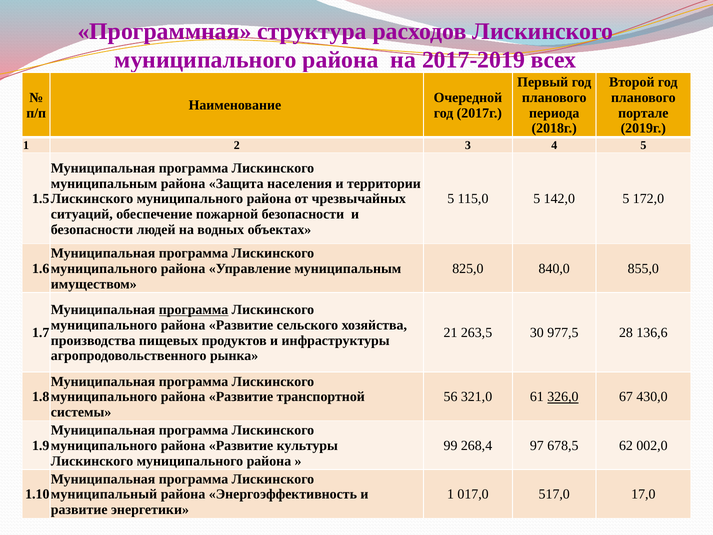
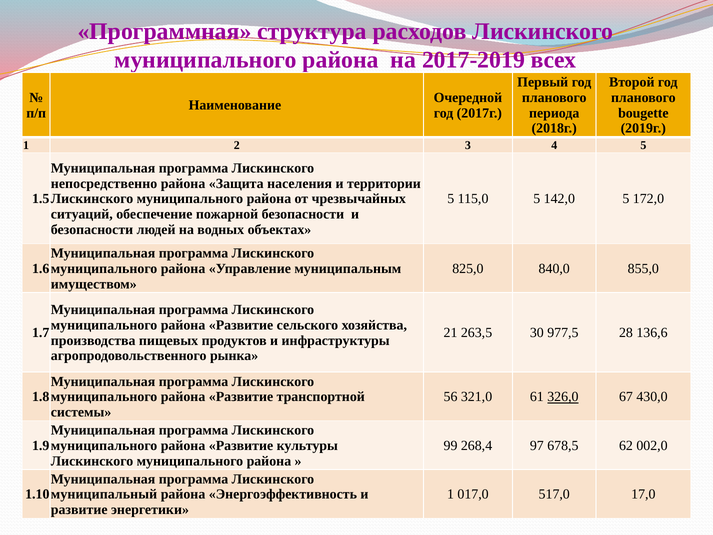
портале: портале -> bougette
муниципальным at (104, 183): муниципальным -> непосредственно
программа at (194, 310) underline: present -> none
